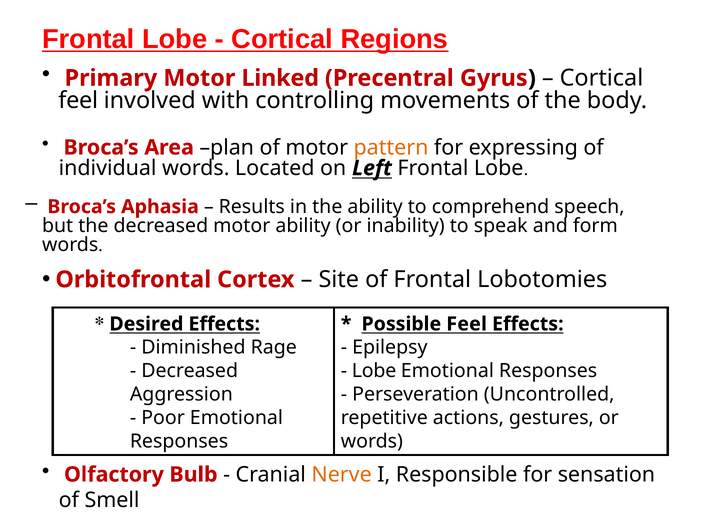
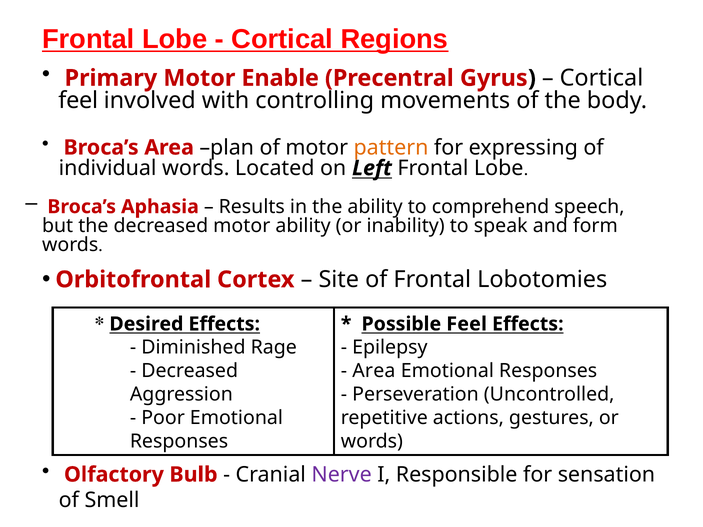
Linked: Linked -> Enable
Lobe at (374, 371): Lobe -> Area
Nerve colour: orange -> purple
